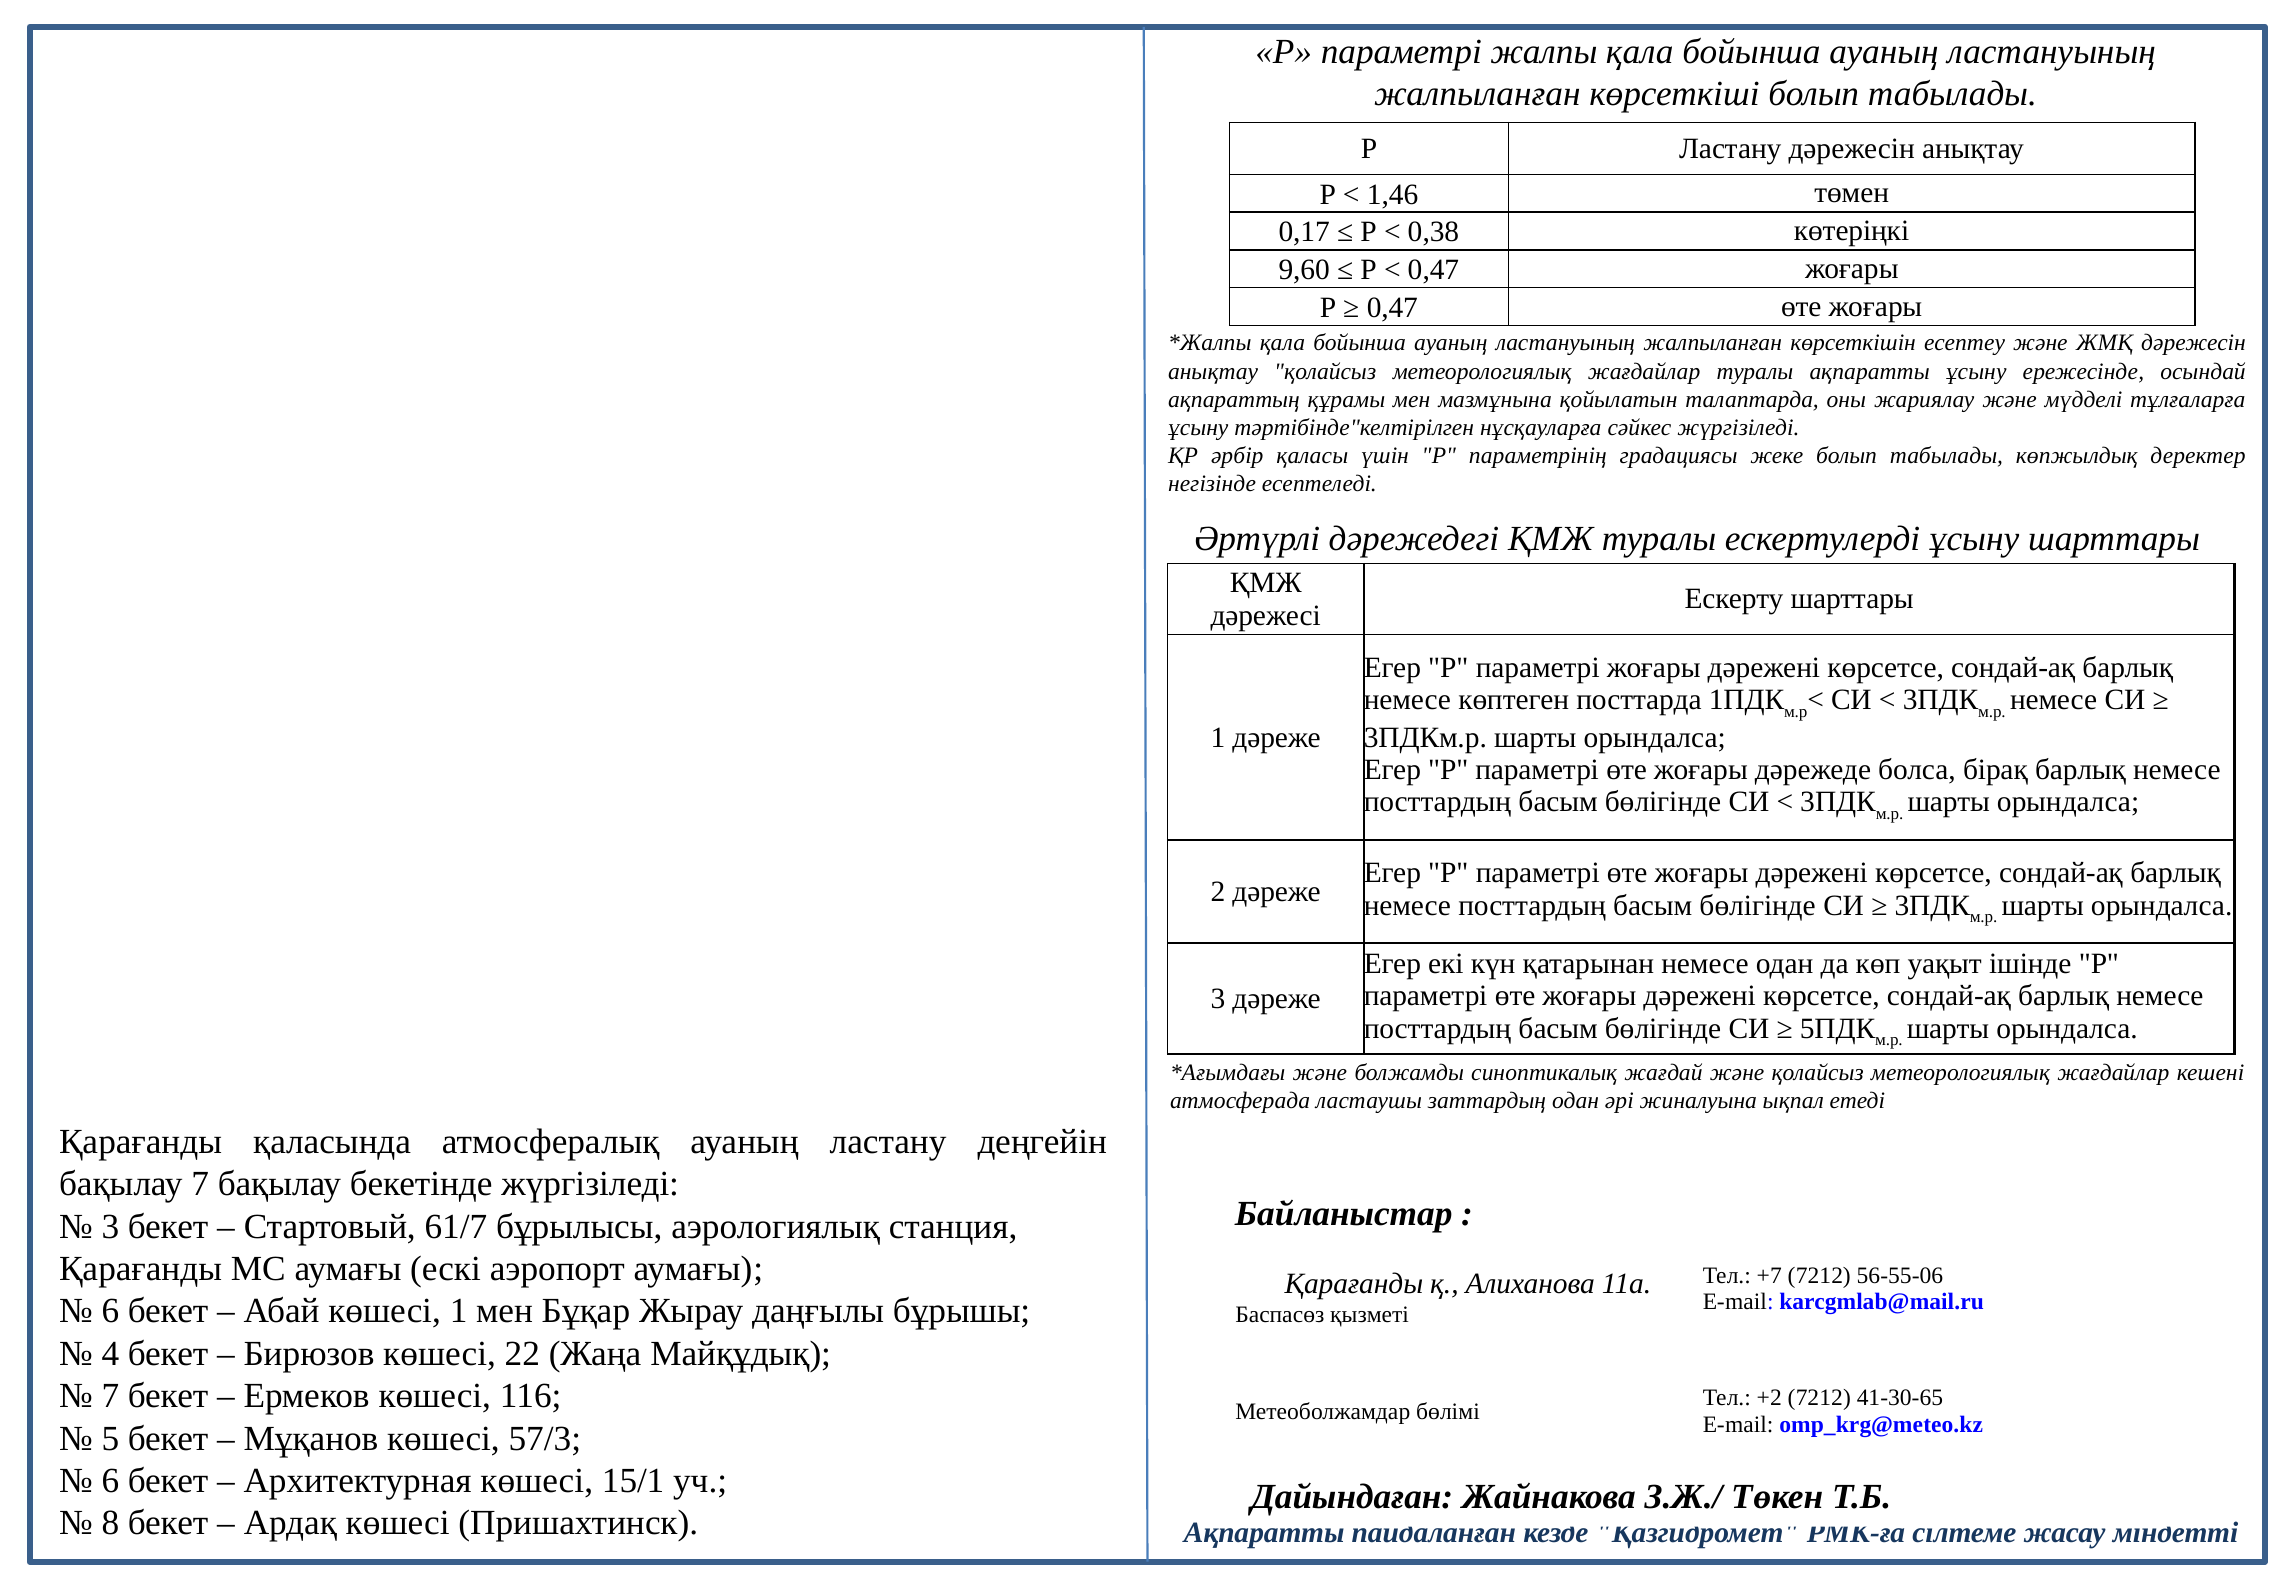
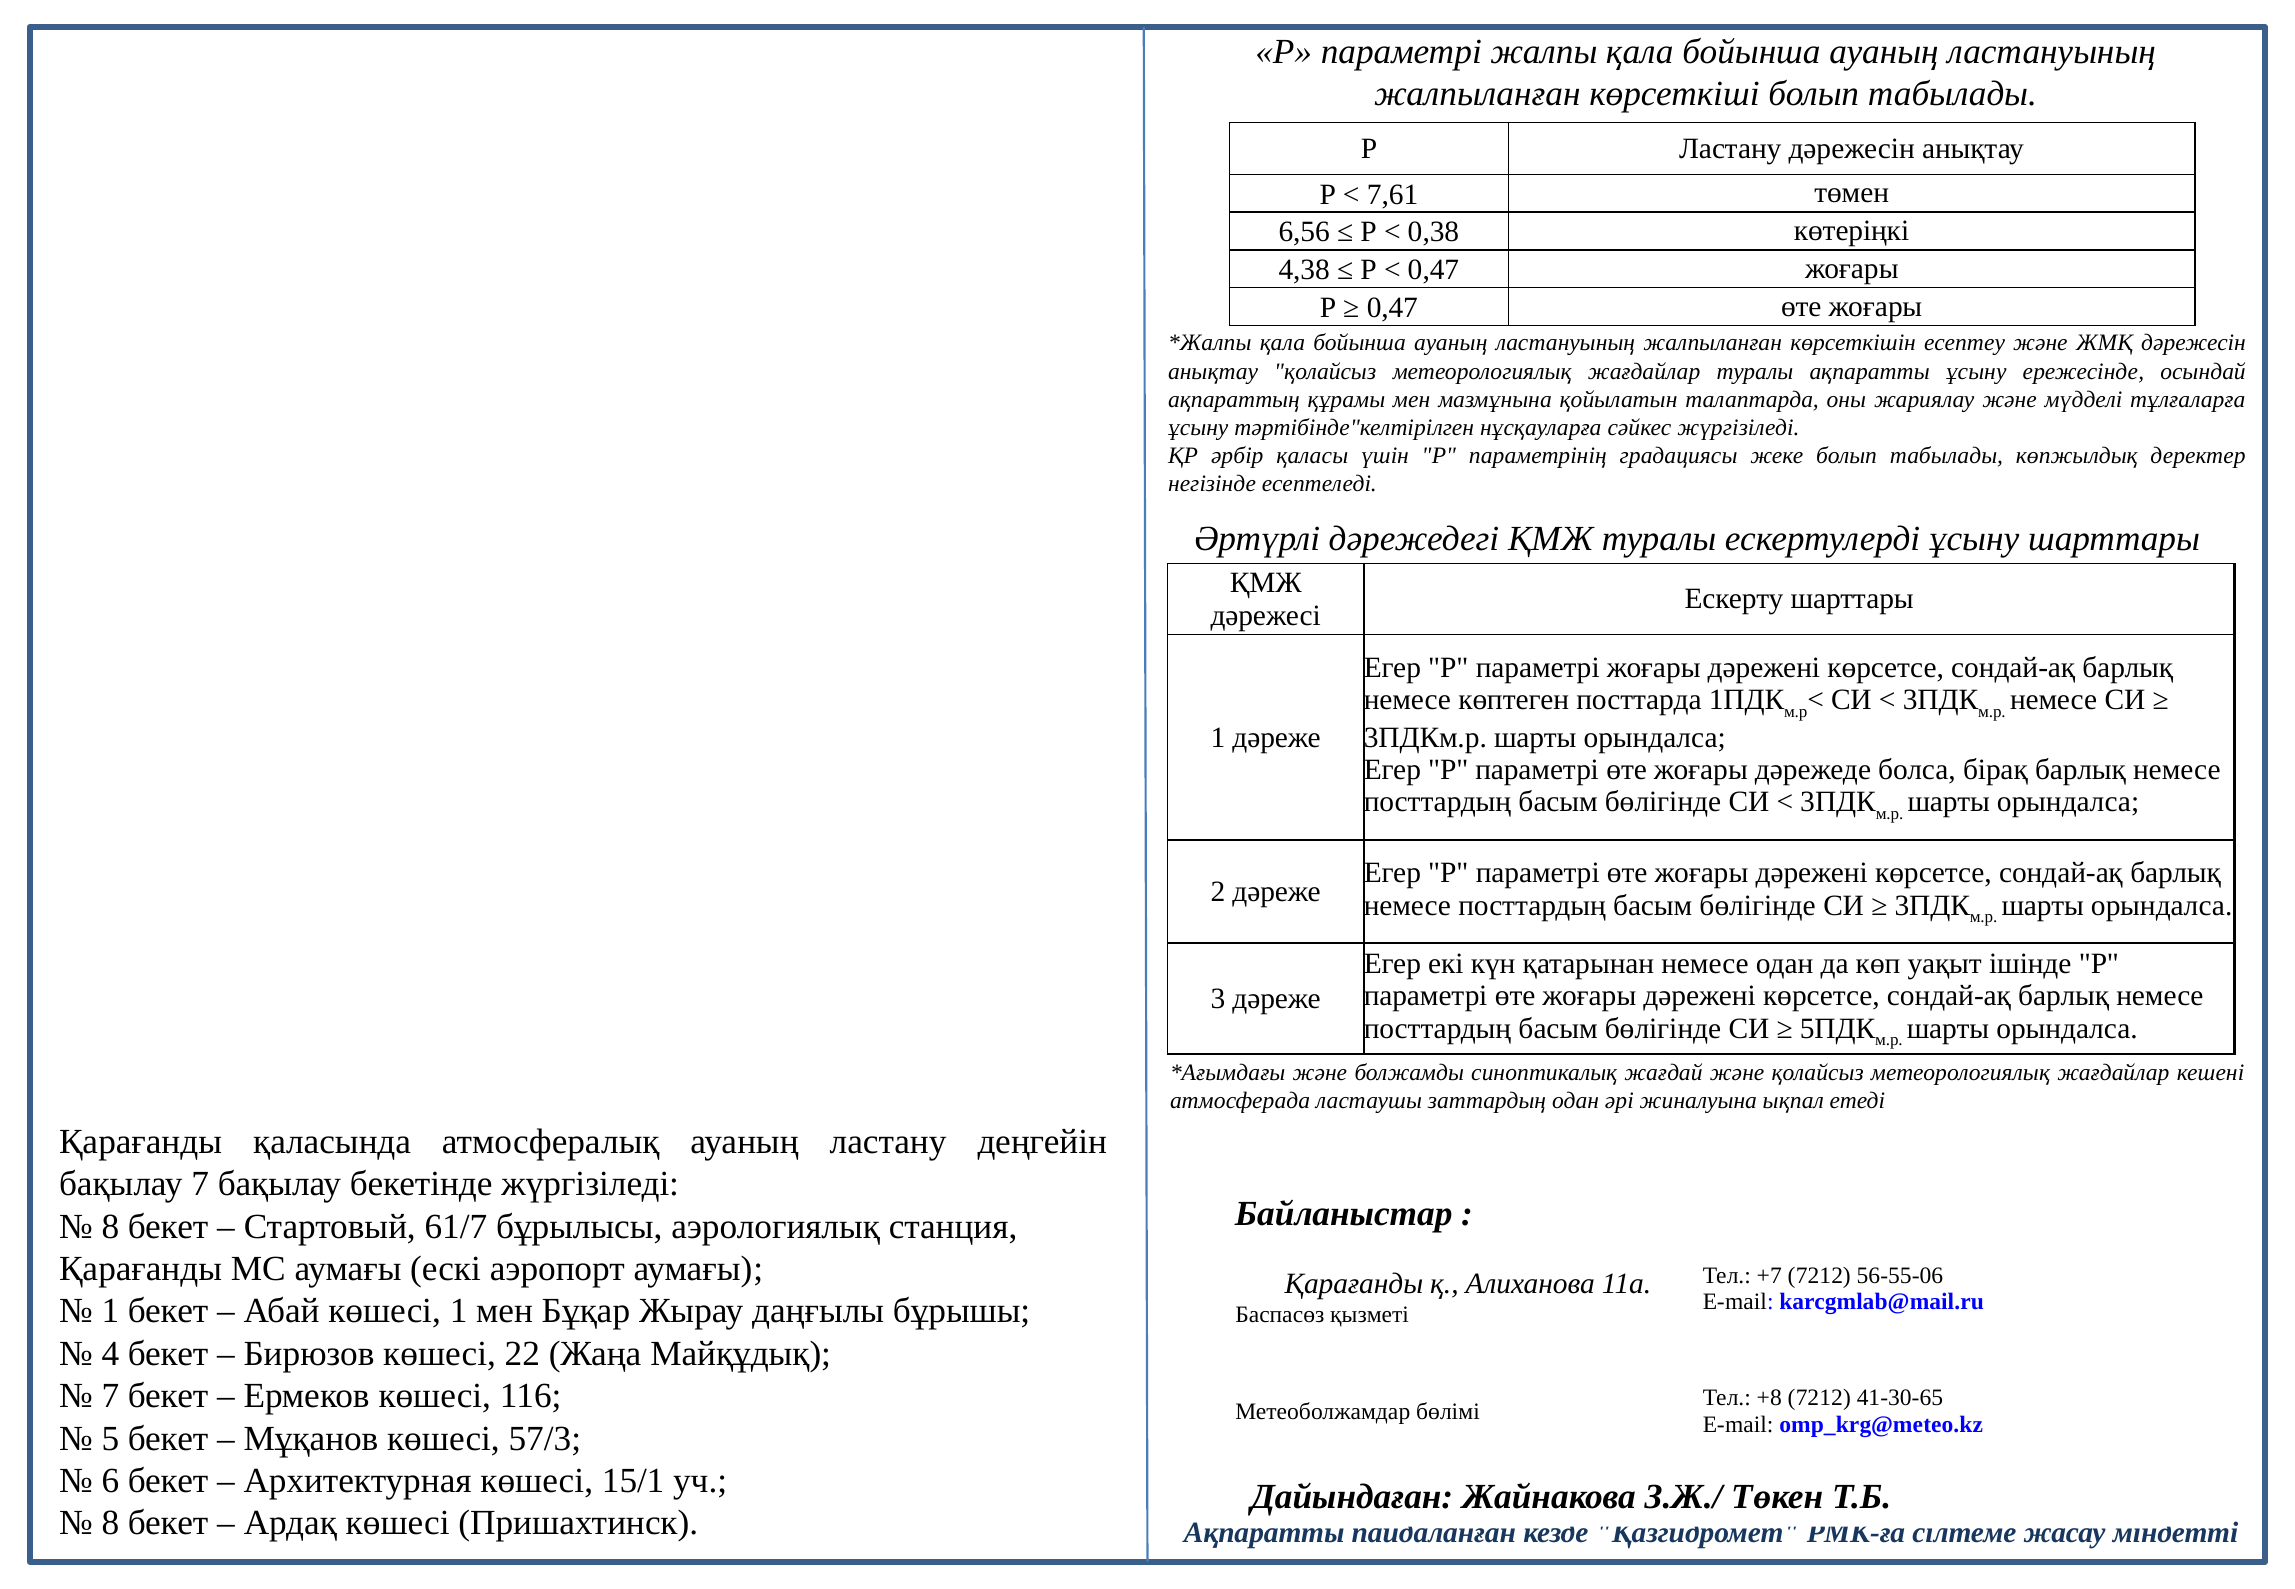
1,46: 1,46 -> 7,61
0,17: 0,17 -> 6,56
9,60: 9,60 -> 4,38
3 at (110, 1226): 3 -> 8
6 at (110, 1311): 6 -> 1
+2: +2 -> +8
